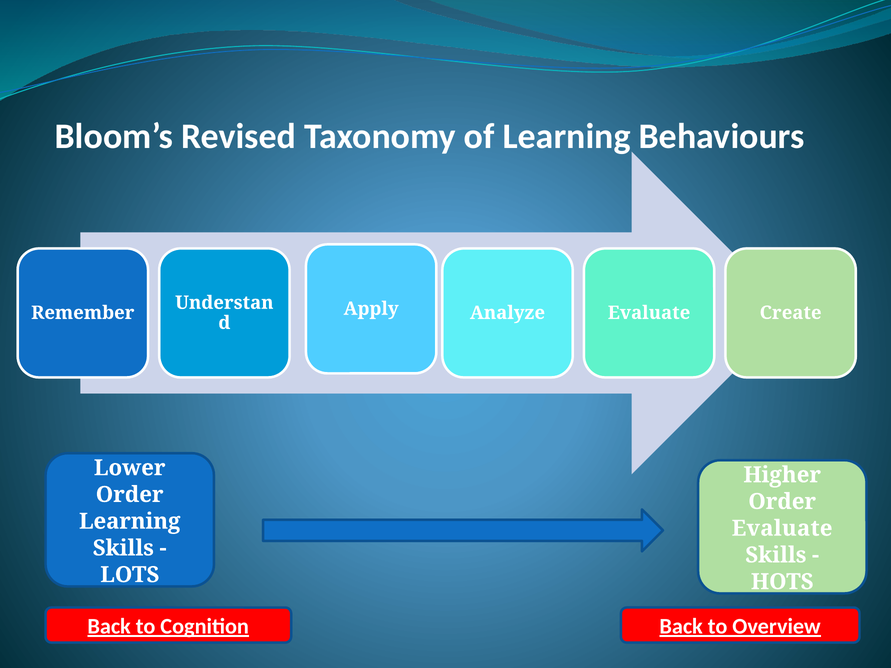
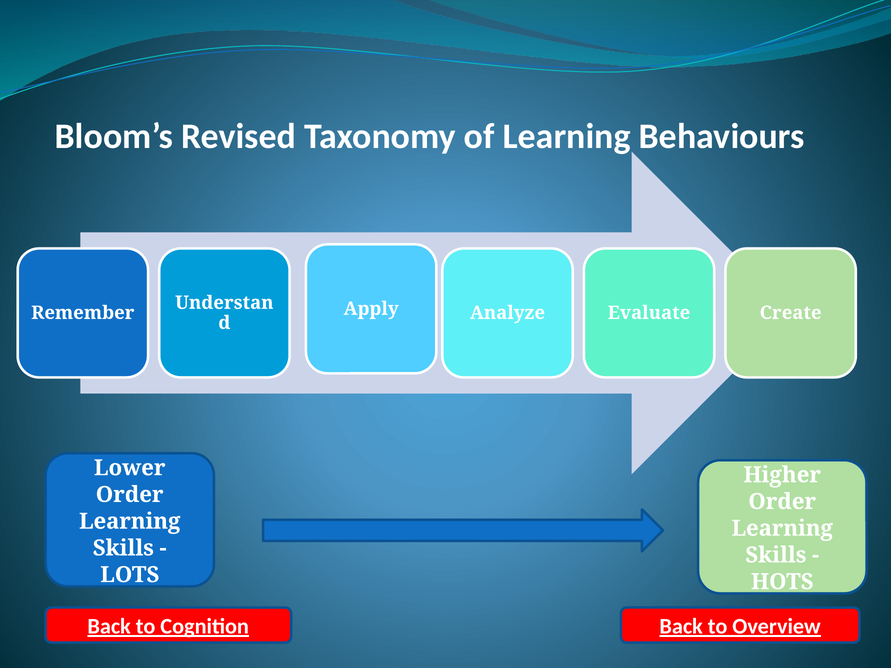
Evaluate at (782, 529): Evaluate -> Learning
